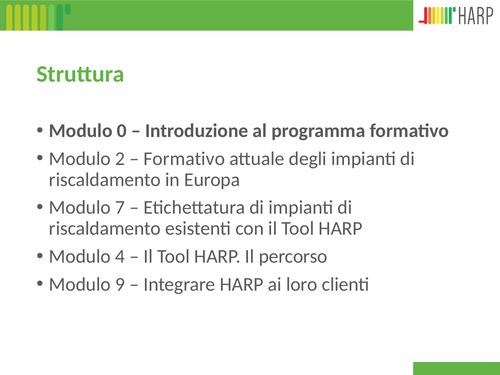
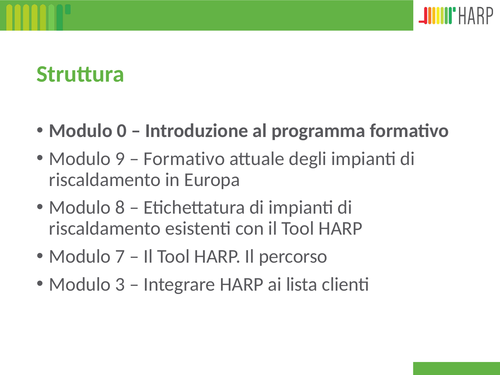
2: 2 -> 9
7: 7 -> 8
4: 4 -> 7
9: 9 -> 3
loro: loro -> lista
